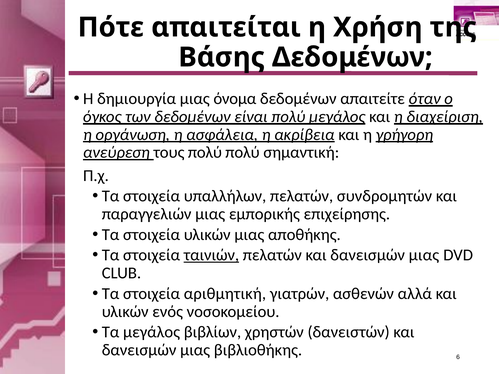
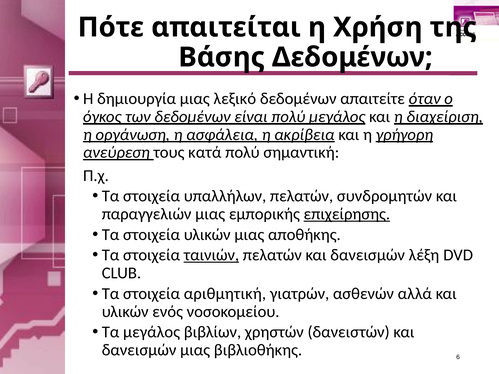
όνομα: όνομα -> λεξικό
τους πολύ: πολύ -> κατά
επιχείρησης underline: none -> present
πελατών και δανεισμών μιας: μιας -> λέξη
